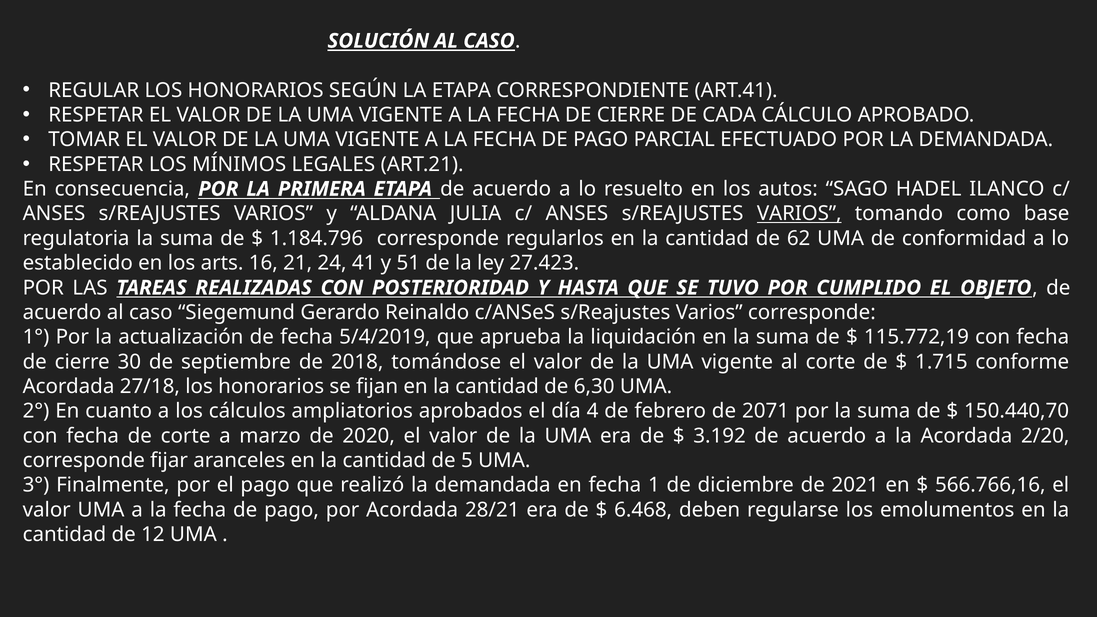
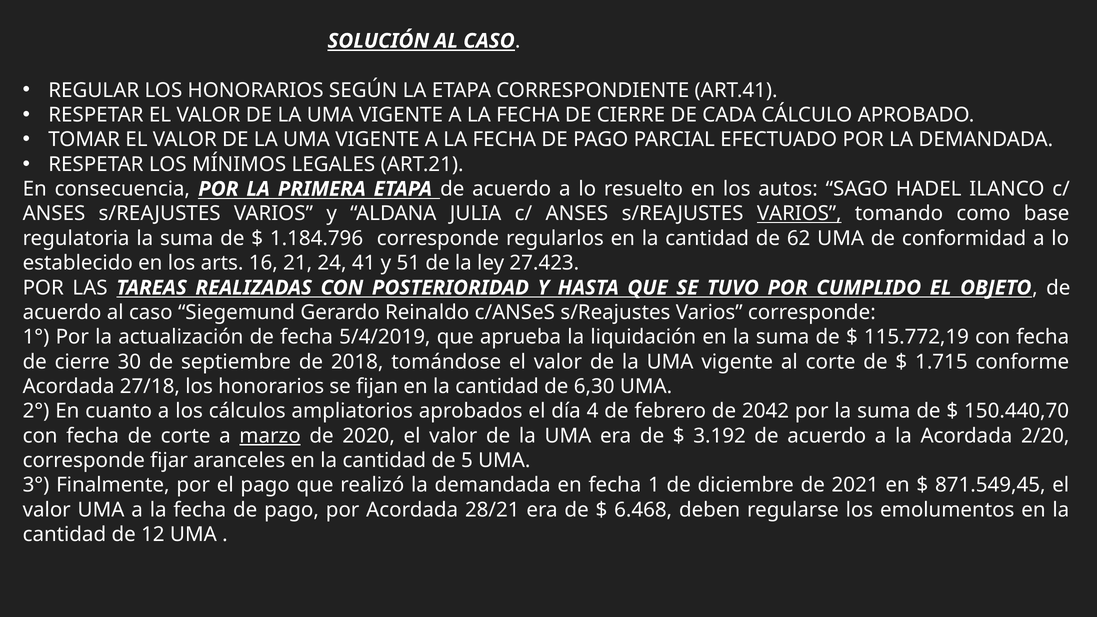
2071: 2071 -> 2042
marzo underline: none -> present
566.766,16: 566.766,16 -> 871.549,45
